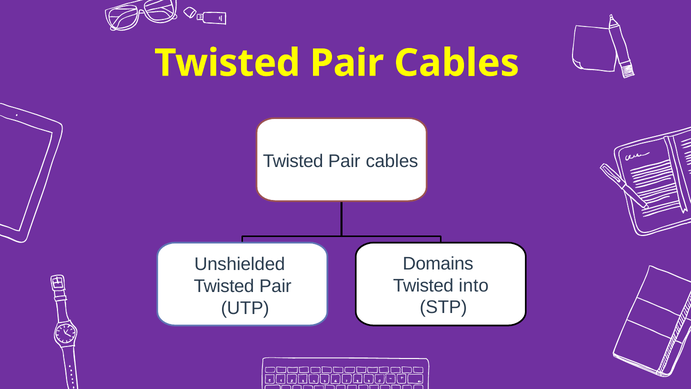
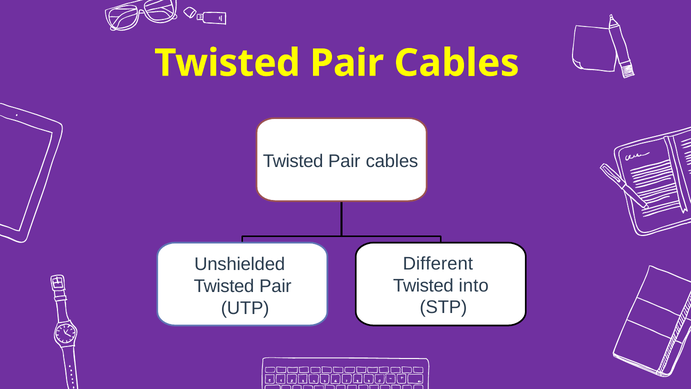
Domains: Domains -> Different
